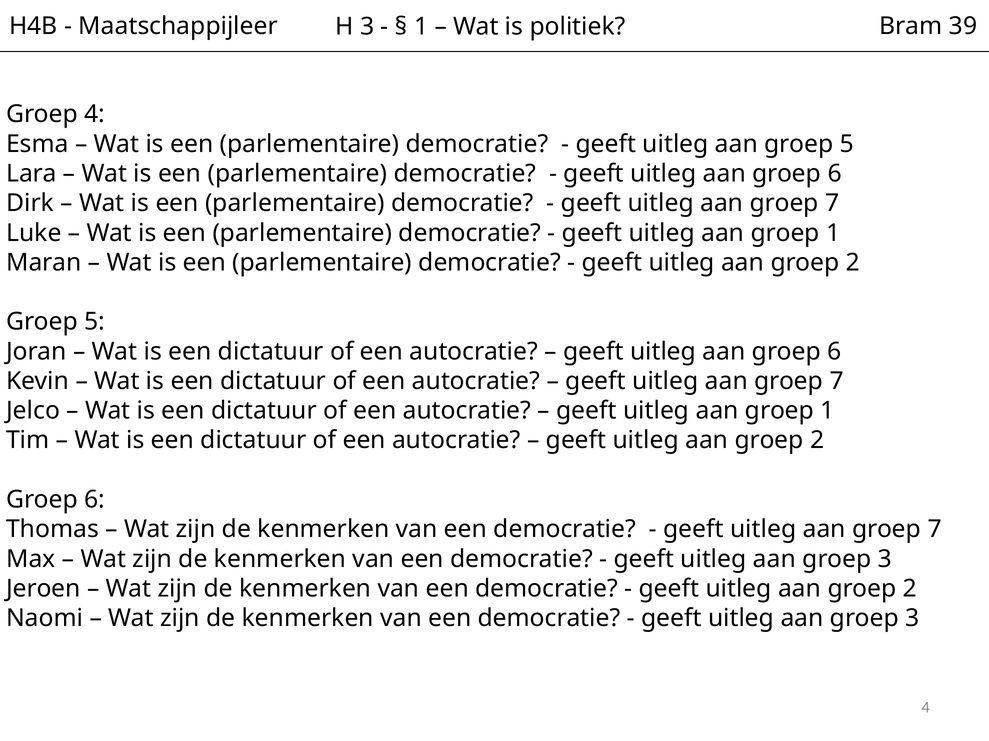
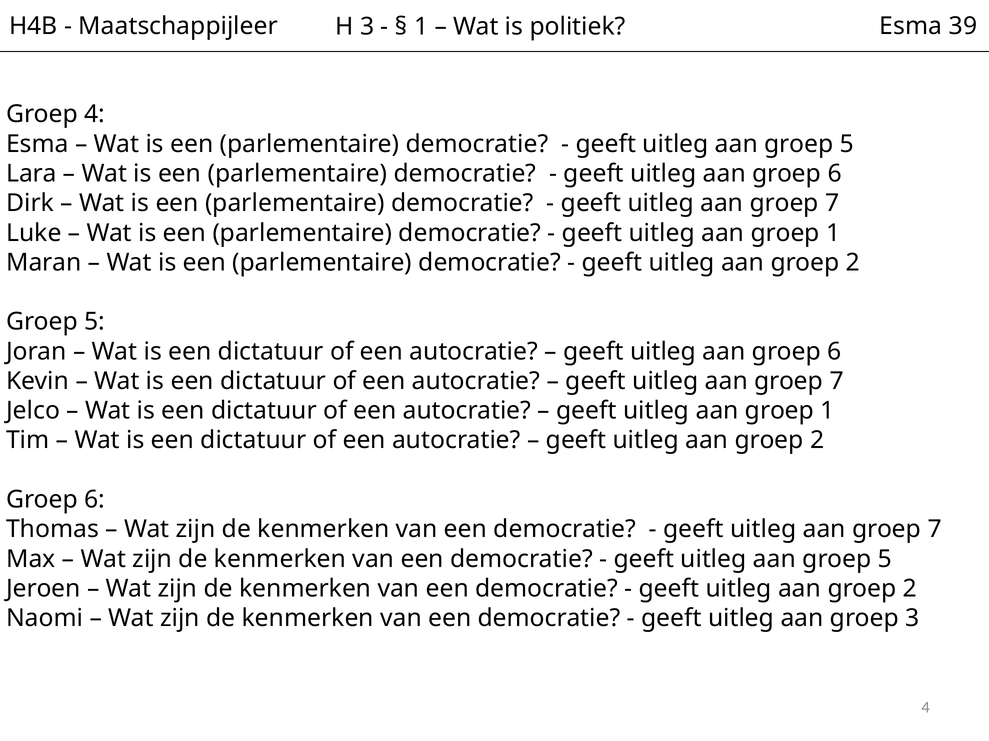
politiek Bram: Bram -> Esma
3 at (885, 559): 3 -> 5
